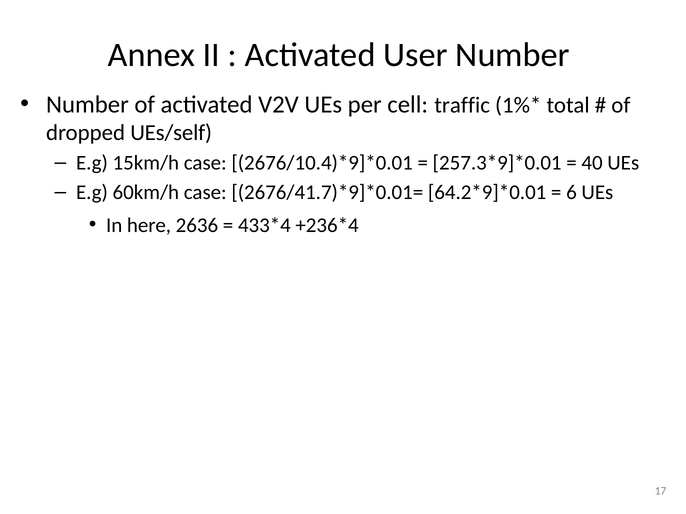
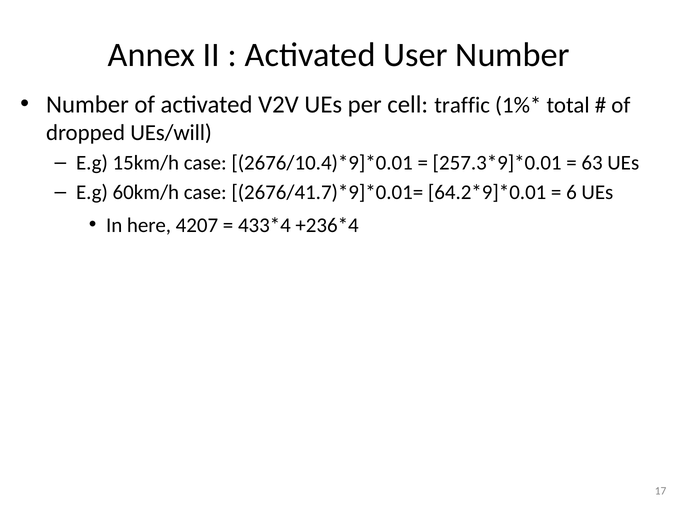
UEs/self: UEs/self -> UEs/will
40: 40 -> 63
2636: 2636 -> 4207
